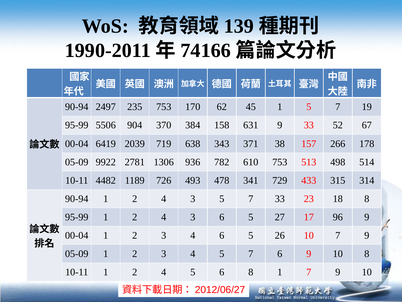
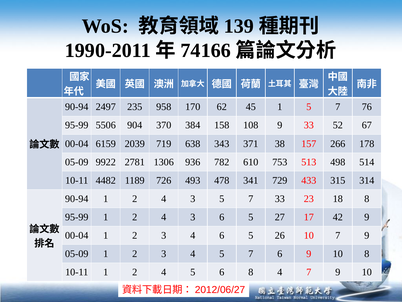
235 753: 753 -> 958
19: 19 -> 76
631: 631 -> 108
6419: 6419 -> 6159
96: 96 -> 42
8 1: 1 -> 4
